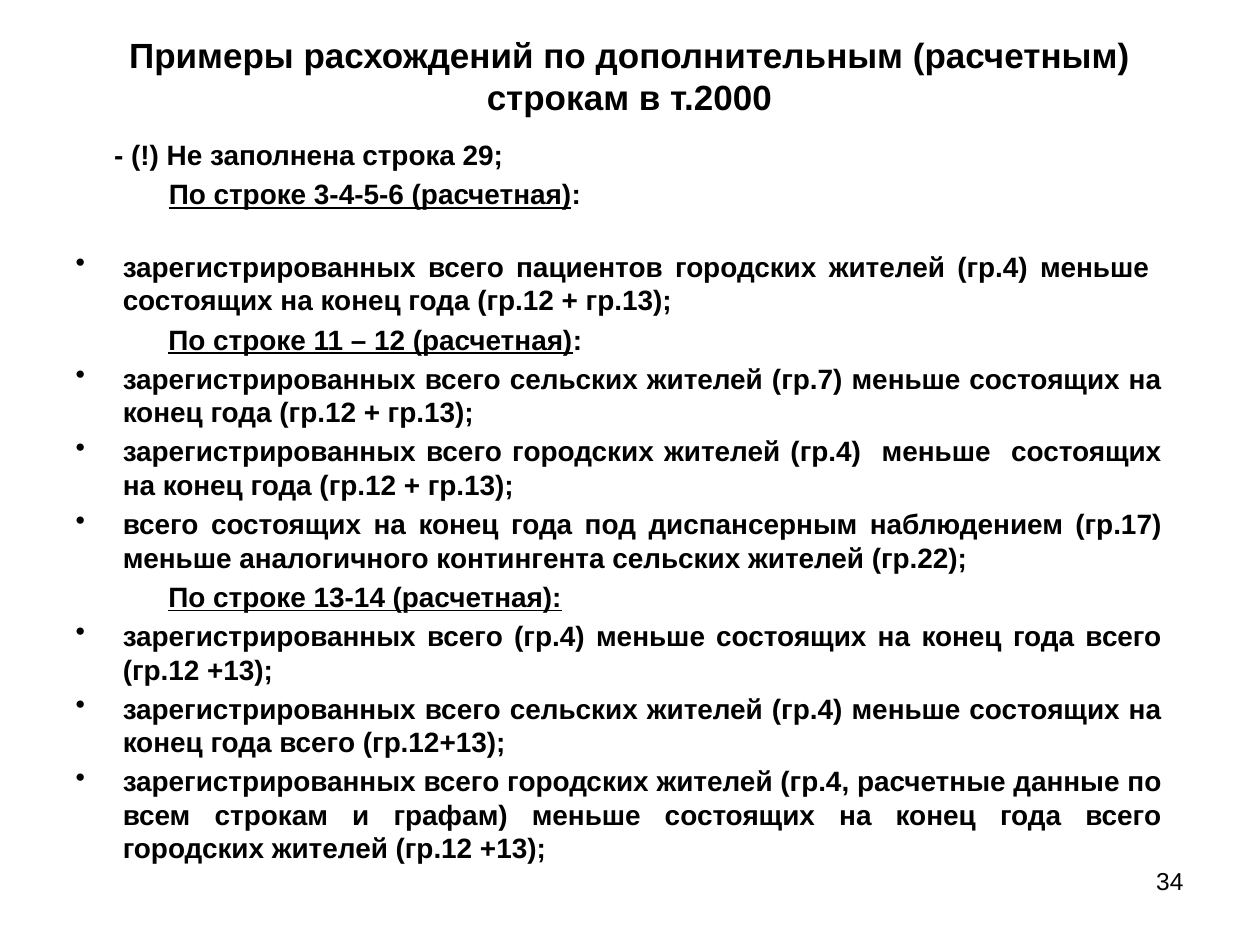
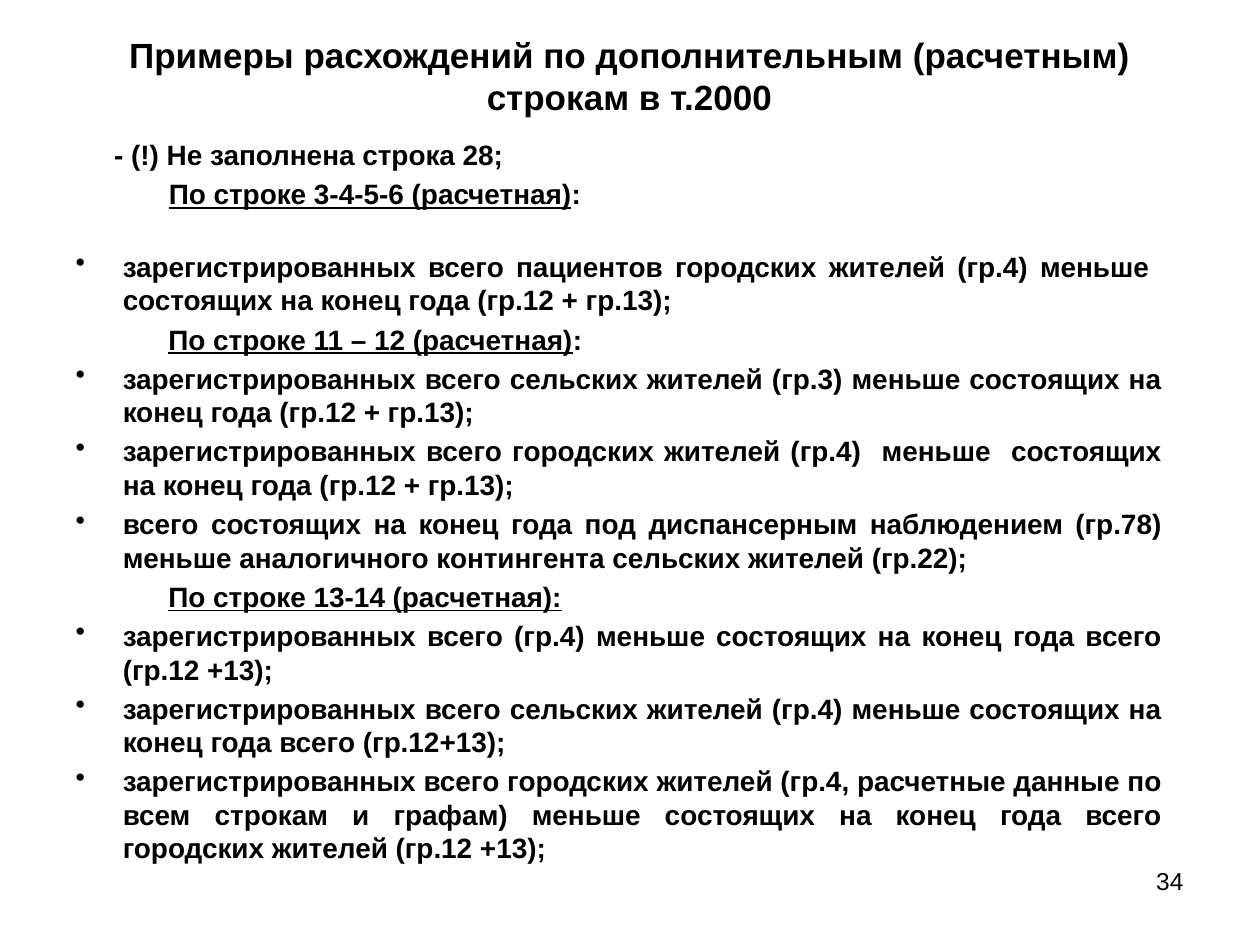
29: 29 -> 28
гр.7: гр.7 -> гр.3
гр.17: гр.17 -> гр.78
